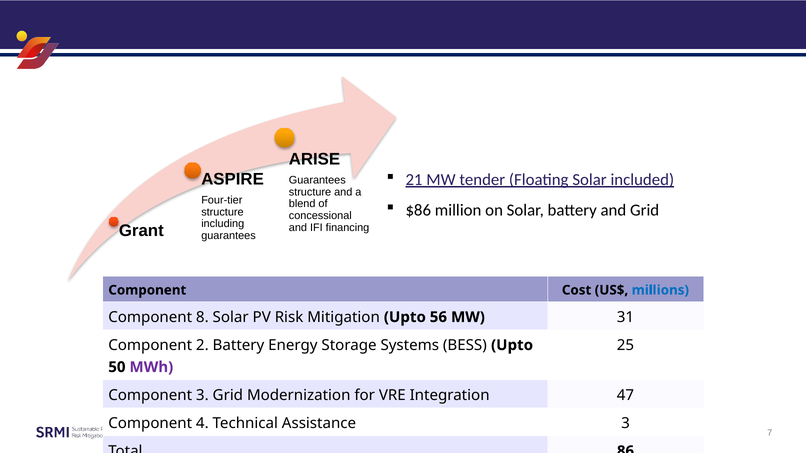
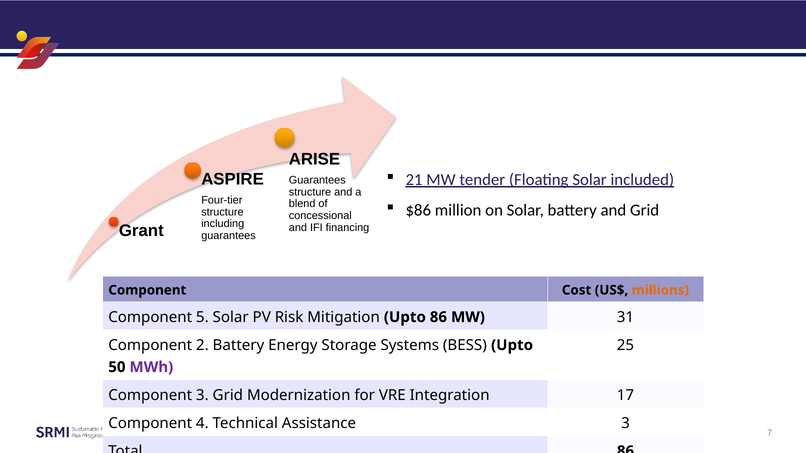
millions colour: blue -> orange
8: 8 -> 5
Upto 56: 56 -> 86
47: 47 -> 17
